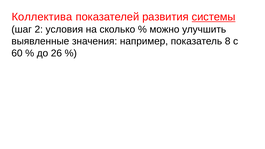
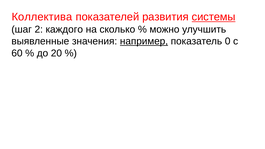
условия: условия -> каждого
например underline: none -> present
8: 8 -> 0
26: 26 -> 20
